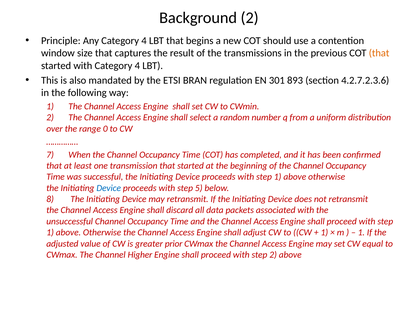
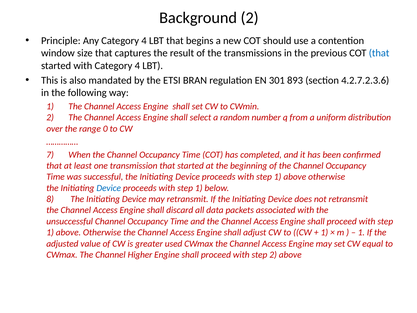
that at (379, 53) colour: orange -> blue
5 at (199, 188): 5 -> 1
prior: prior -> used
